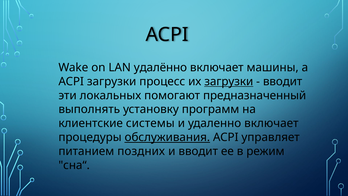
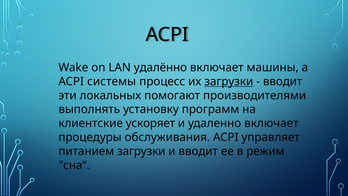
ACPI загрузки: загрузки -> системы
предназначенный: предназначенный -> производителями
системы: системы -> ускоряет
обслуживания underline: present -> none
питанием поздних: поздних -> загрузки
